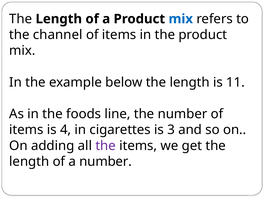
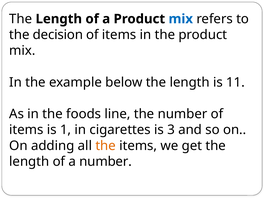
channel: channel -> decision
4: 4 -> 1
the at (106, 146) colour: purple -> orange
